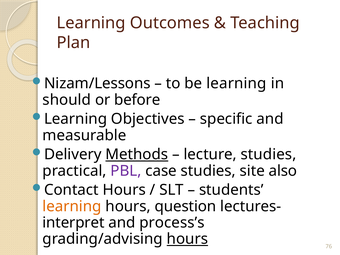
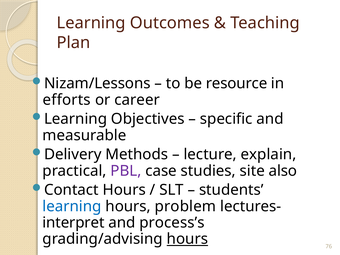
be learning: learning -> resource
should: should -> efforts
before: before -> career
Methods underline: present -> none
lecture studies: studies -> explain
learning at (72, 206) colour: orange -> blue
question: question -> problem
